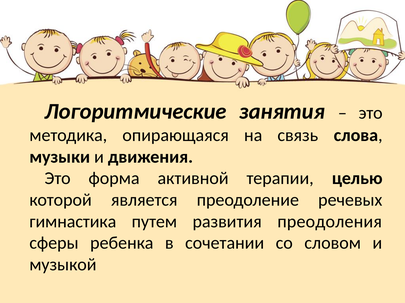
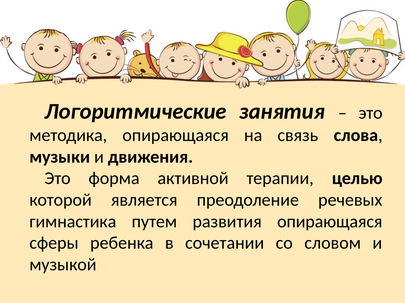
развития преодоления: преодоления -> опирающаяся
